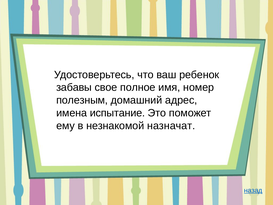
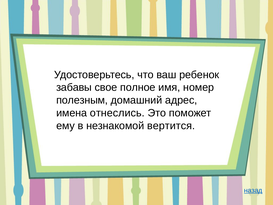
испытание: испытание -> отнеслись
назначат: назначат -> вертится
